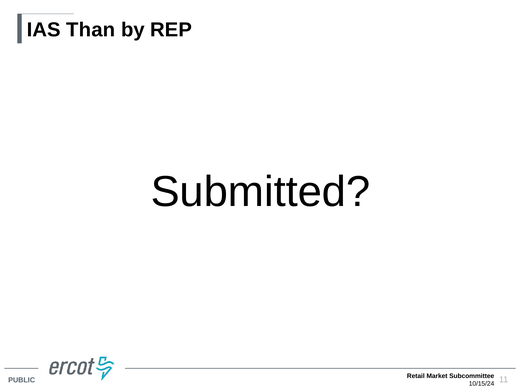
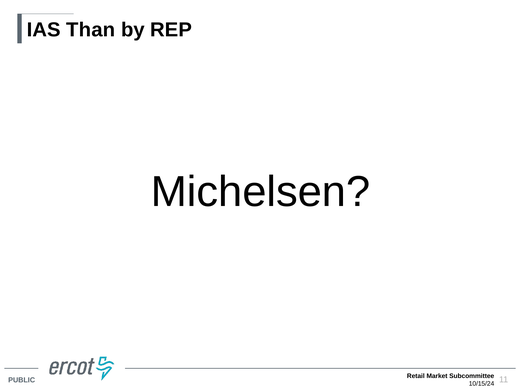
Submitted: Submitted -> Michelsen
